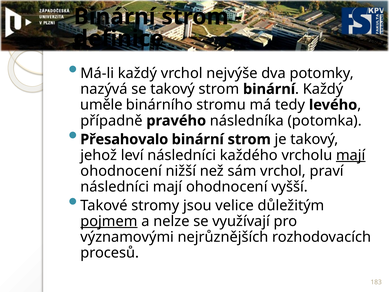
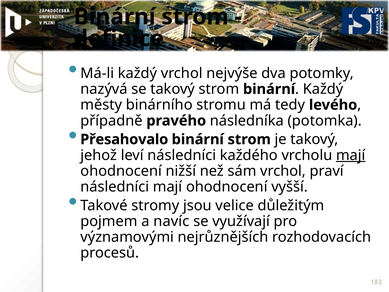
uměle: uměle -> městy
pojmem underline: present -> none
nelze: nelze -> navíc
